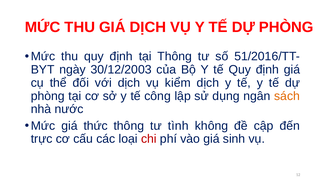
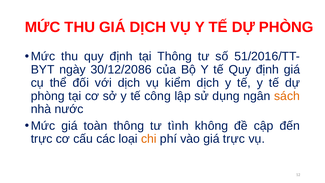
30/12/2003: 30/12/2003 -> 30/12/2086
thức: thức -> toàn
chi colour: red -> orange
giá sinh: sinh -> trực
